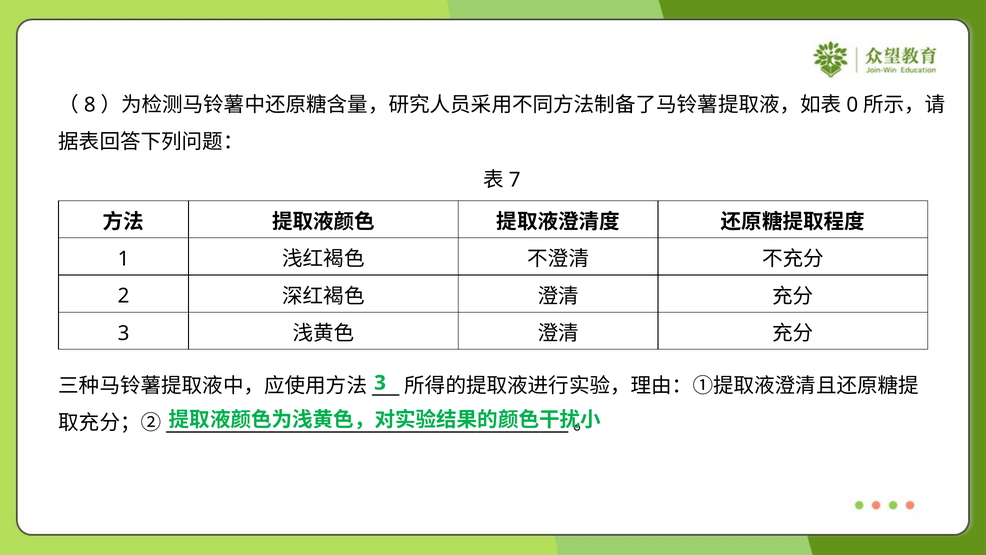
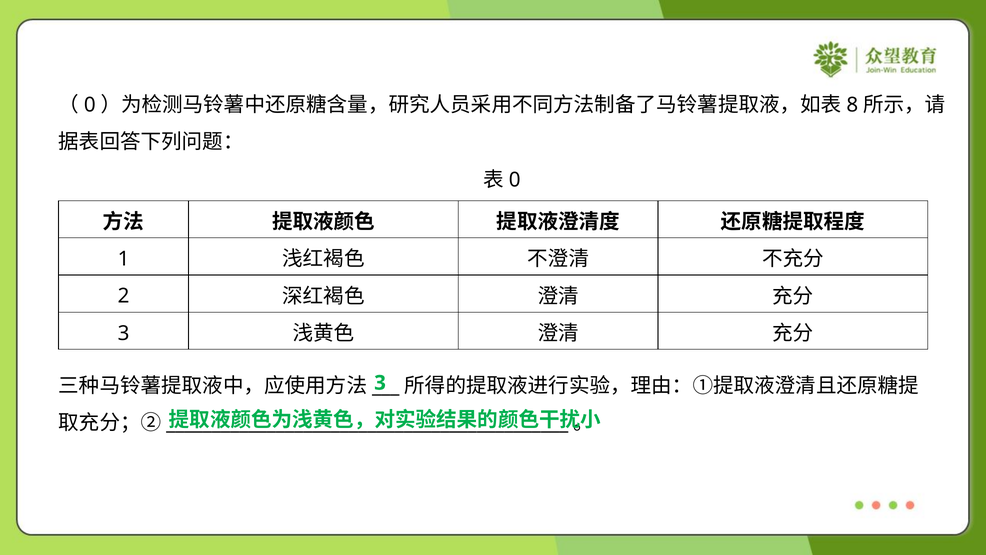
8 at (90, 105): 8 -> 0
0: 0 -> 8
7 at (515, 180): 7 -> 0
